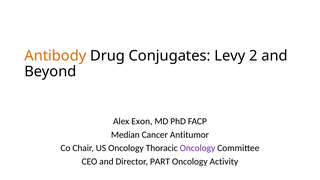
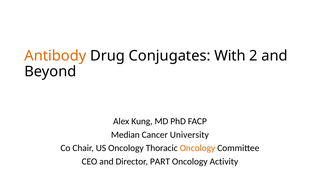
Levy: Levy -> With
Exon: Exon -> Kung
Antitumor: Antitumor -> University
Oncology at (198, 148) colour: purple -> orange
